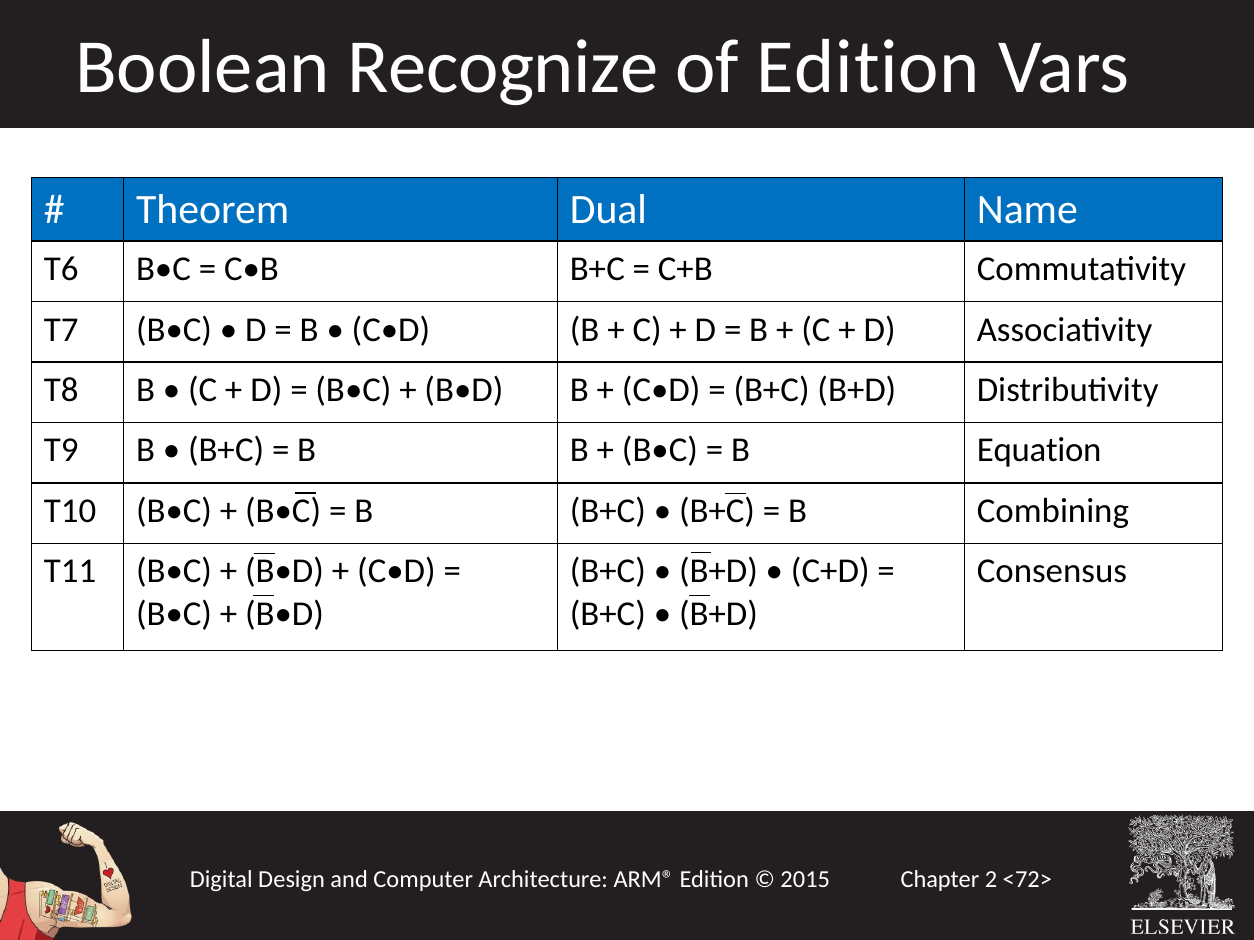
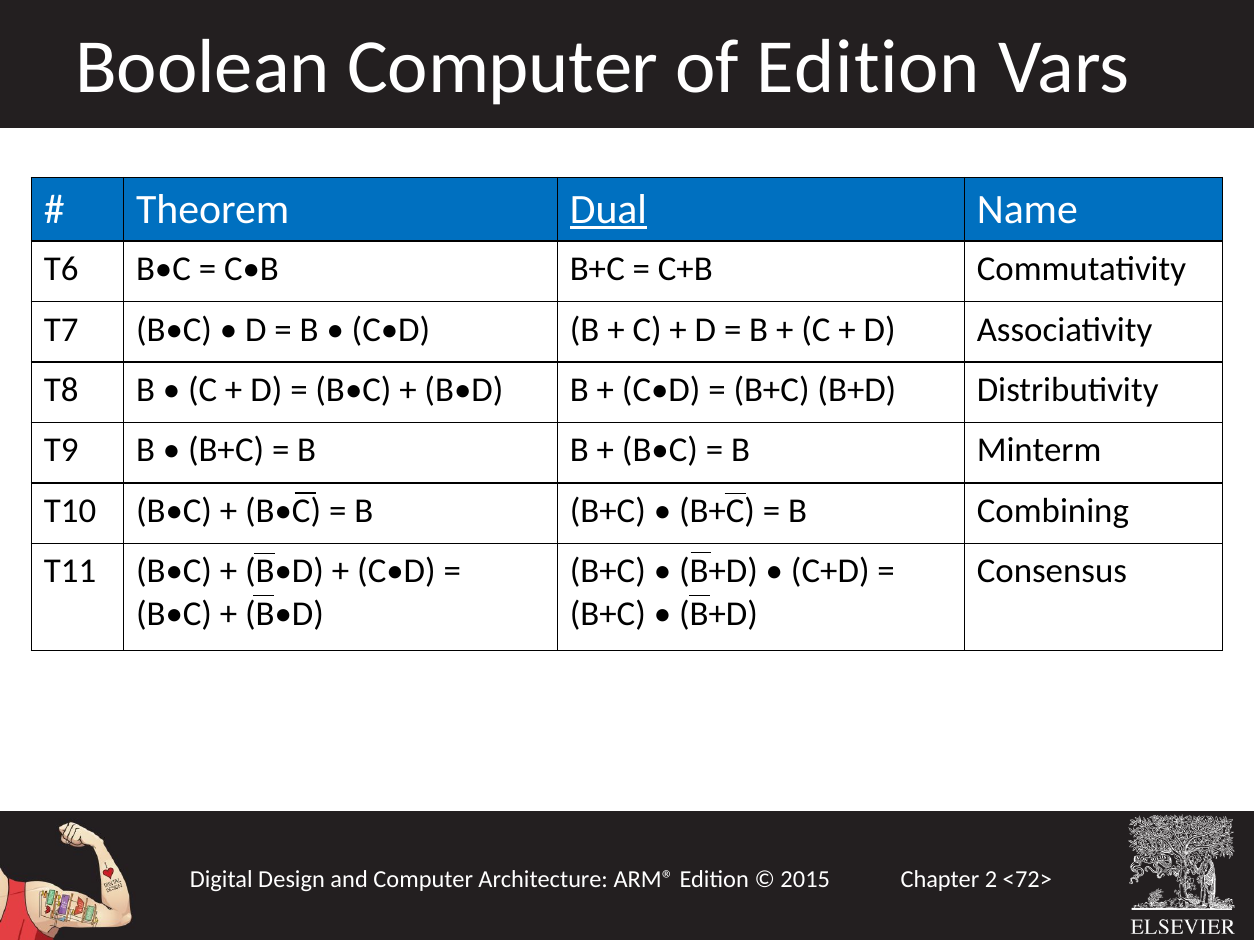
Boolean Recognize: Recognize -> Computer
Dual underline: none -> present
Equation: Equation -> Minterm
